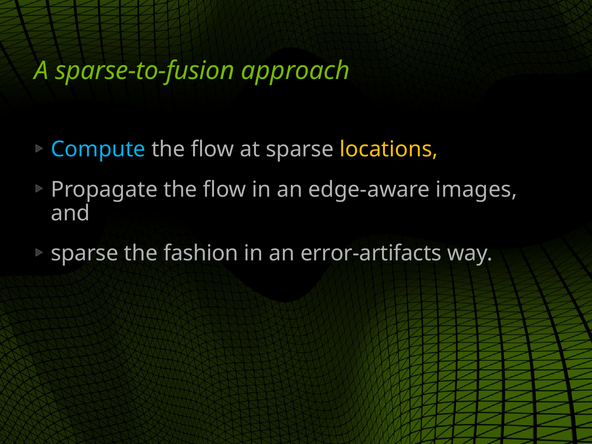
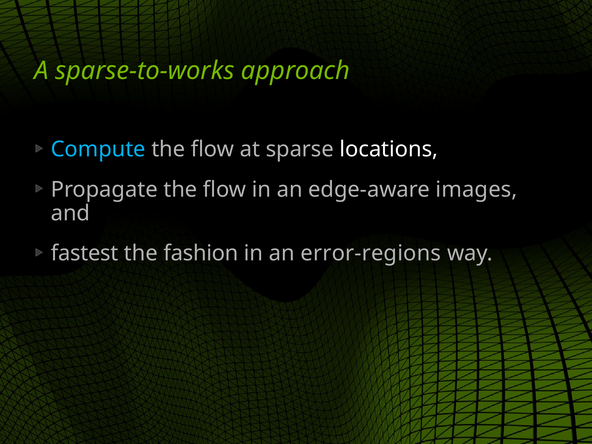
sparse-to-fusion: sparse-to-fusion -> sparse-to-works
locations colour: yellow -> white
sparse at (85, 253): sparse -> fastest
error-artifacts: error-artifacts -> error-regions
